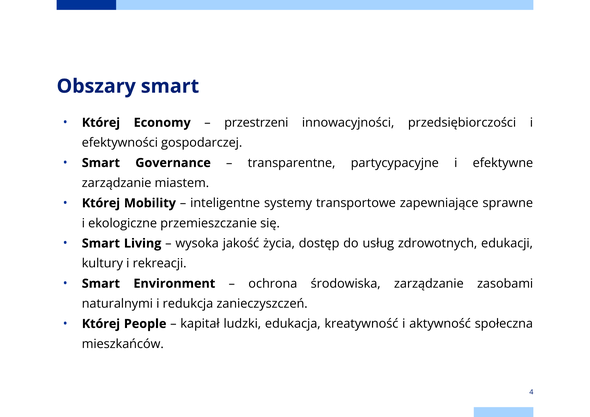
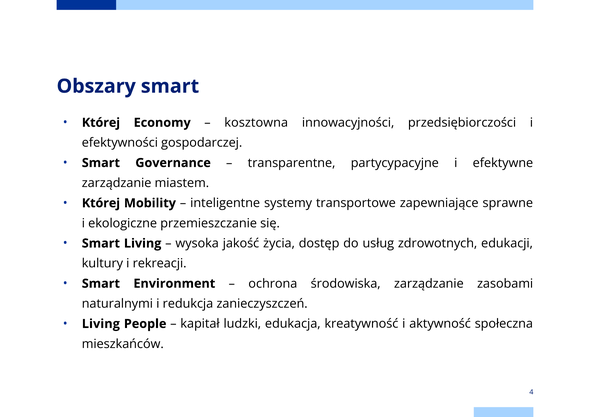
przestrzeni: przestrzeni -> kosztowna
Której at (101, 324): Której -> Living
